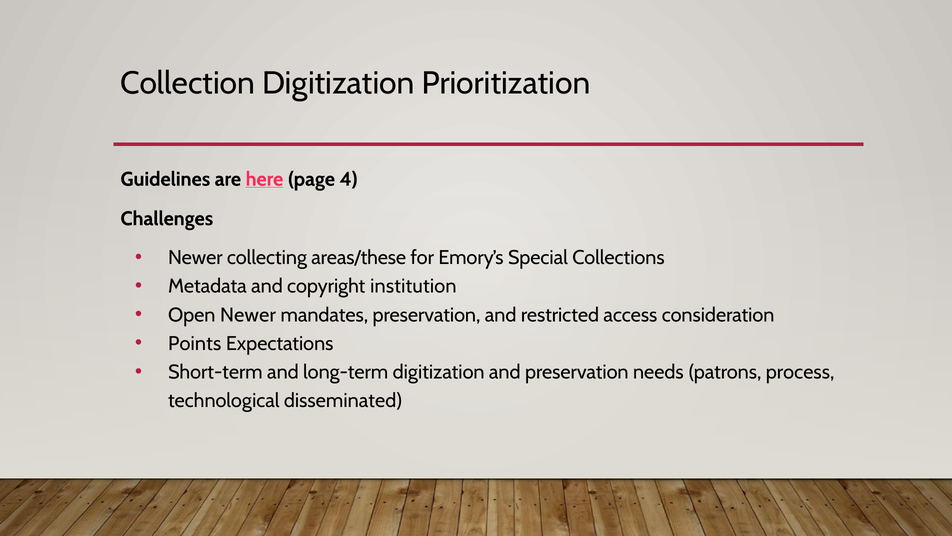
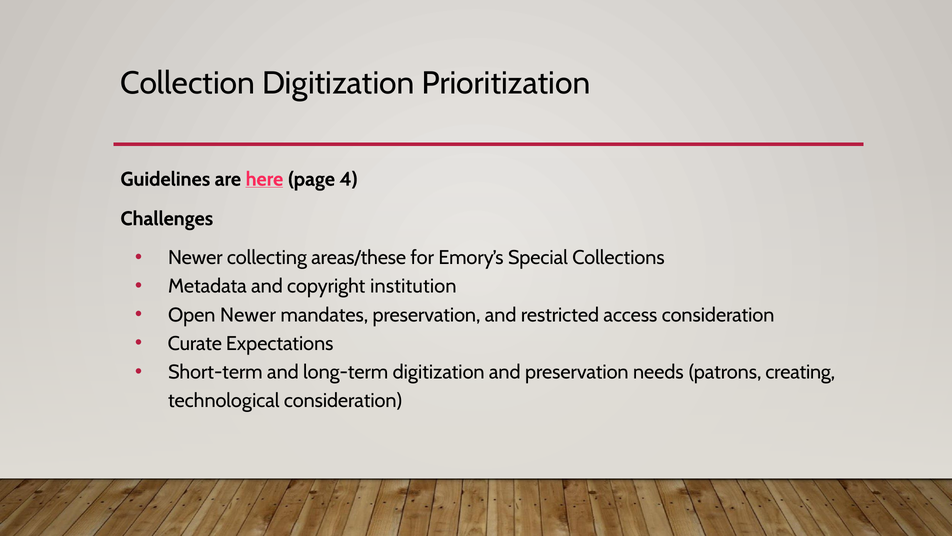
Points: Points -> Curate
process: process -> creating
technological disseminated: disseminated -> consideration
